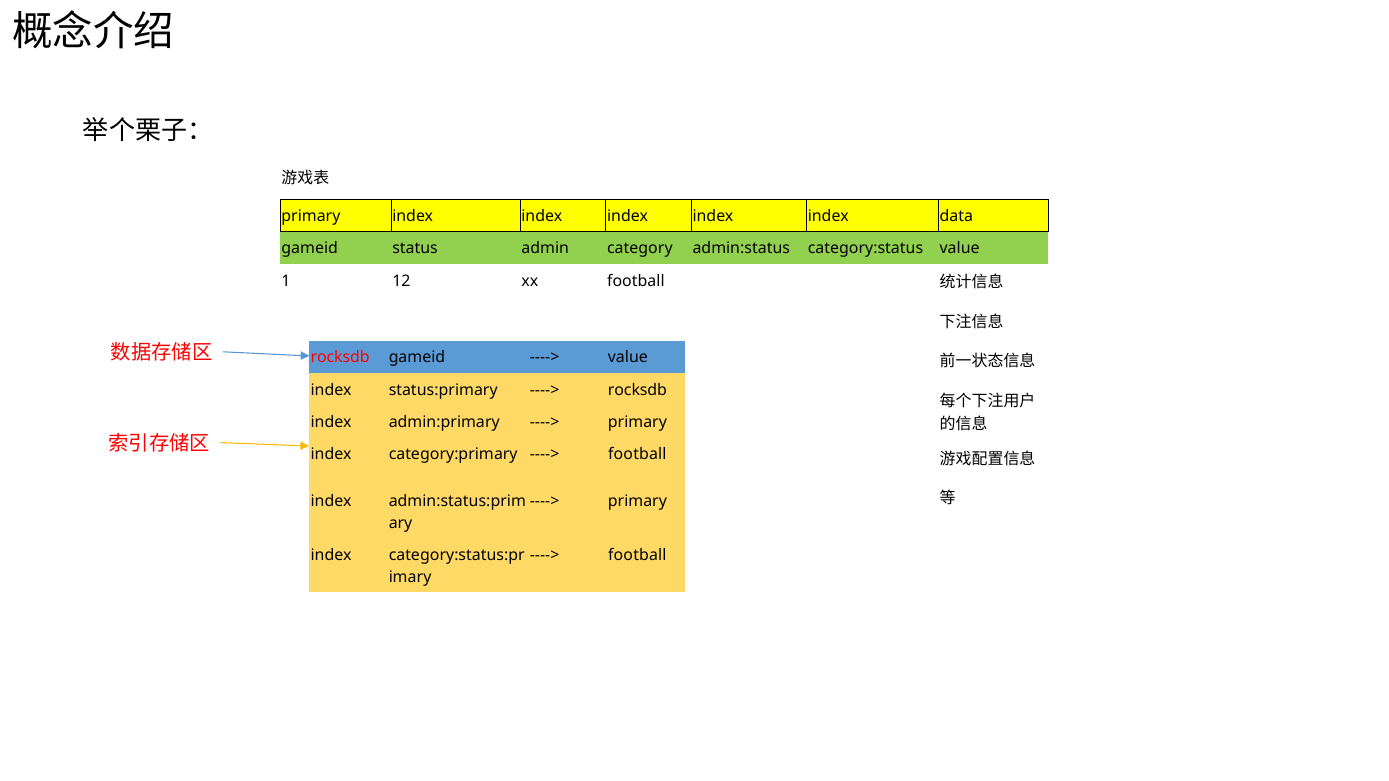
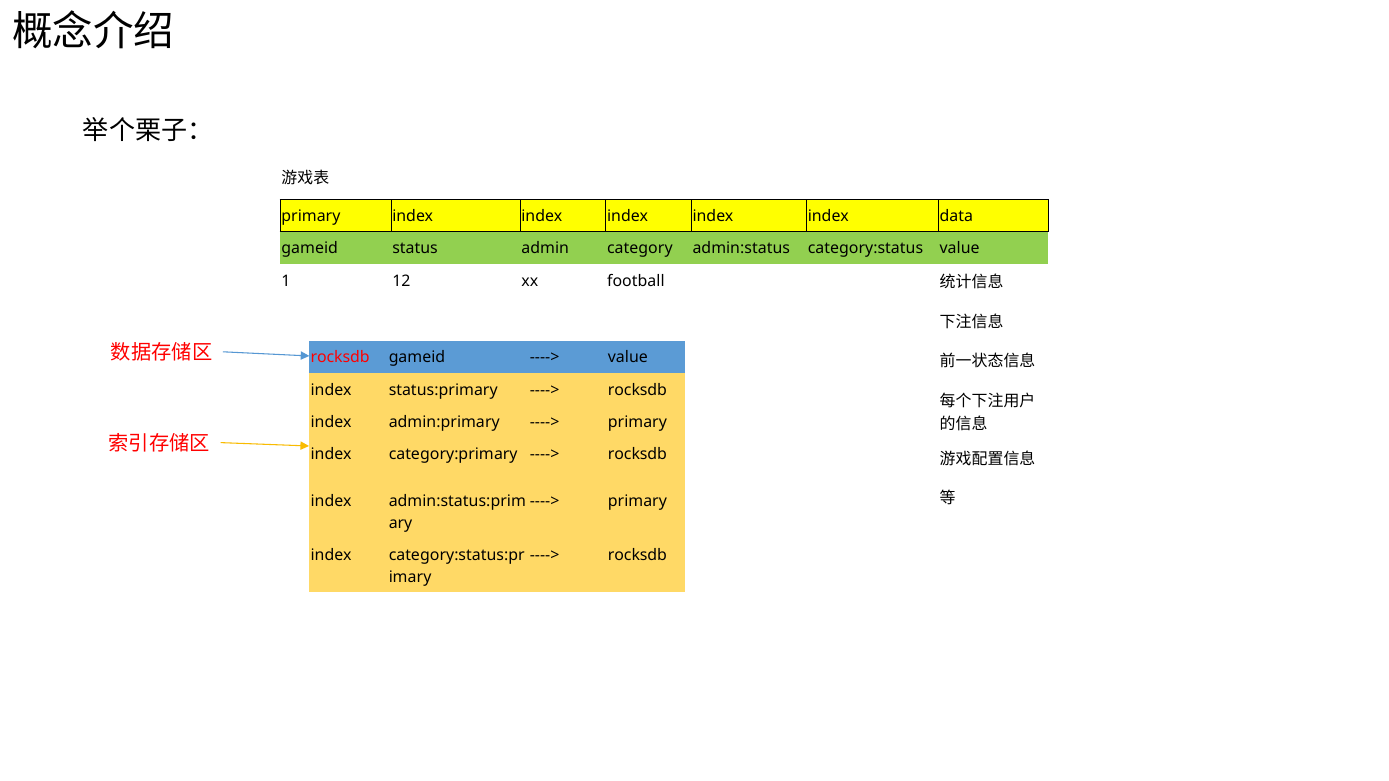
football at (637, 454): football -> rocksdb
football at (637, 556): football -> rocksdb
